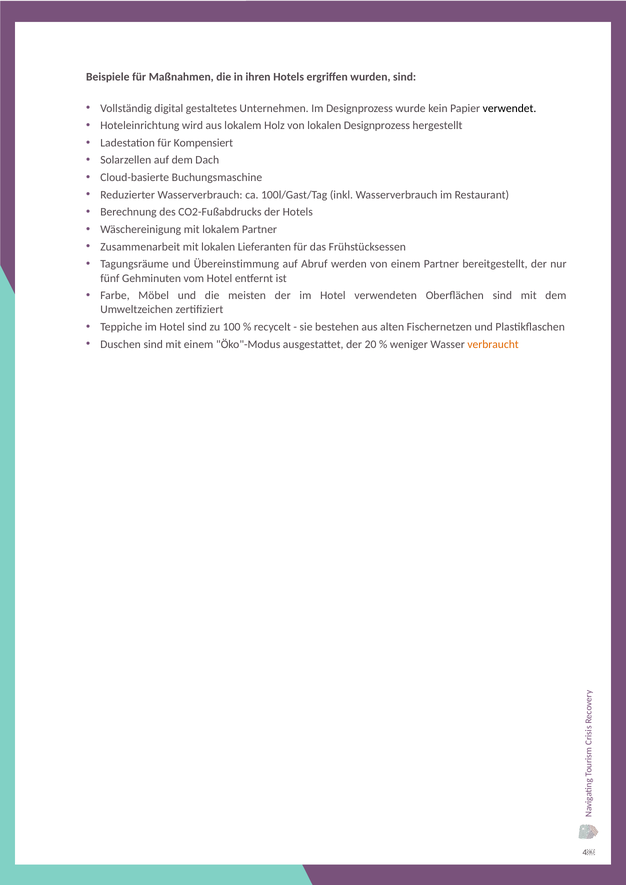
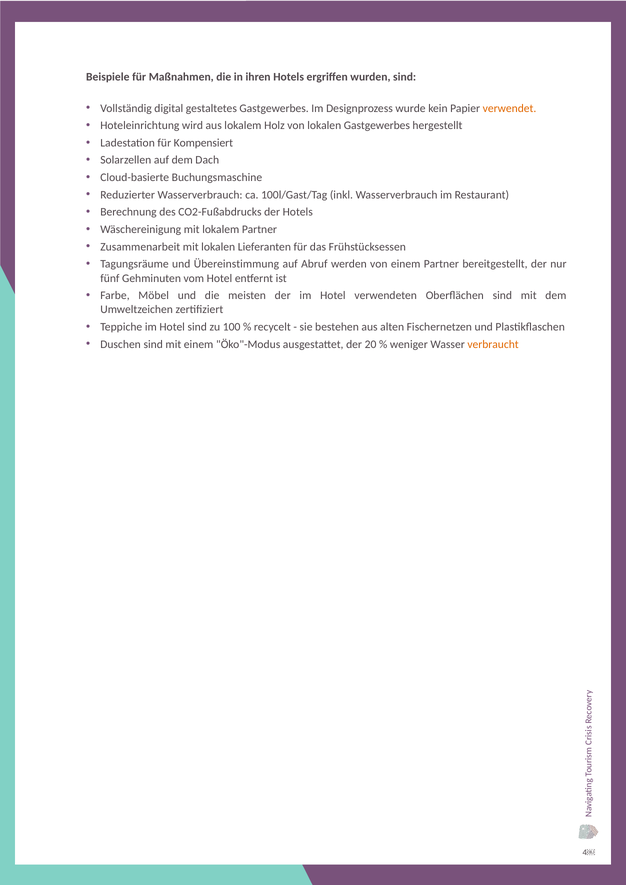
gestaltetes Unternehmen: Unternehmen -> Gastgewerbes
verwendet colour: black -> orange
lokalen Designprozess: Designprozess -> Gastgewerbes
